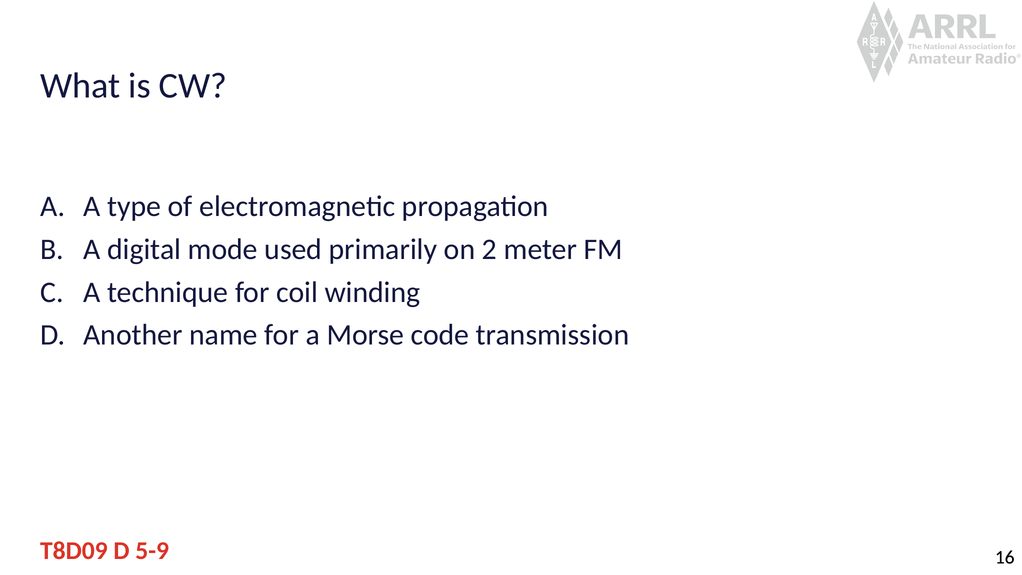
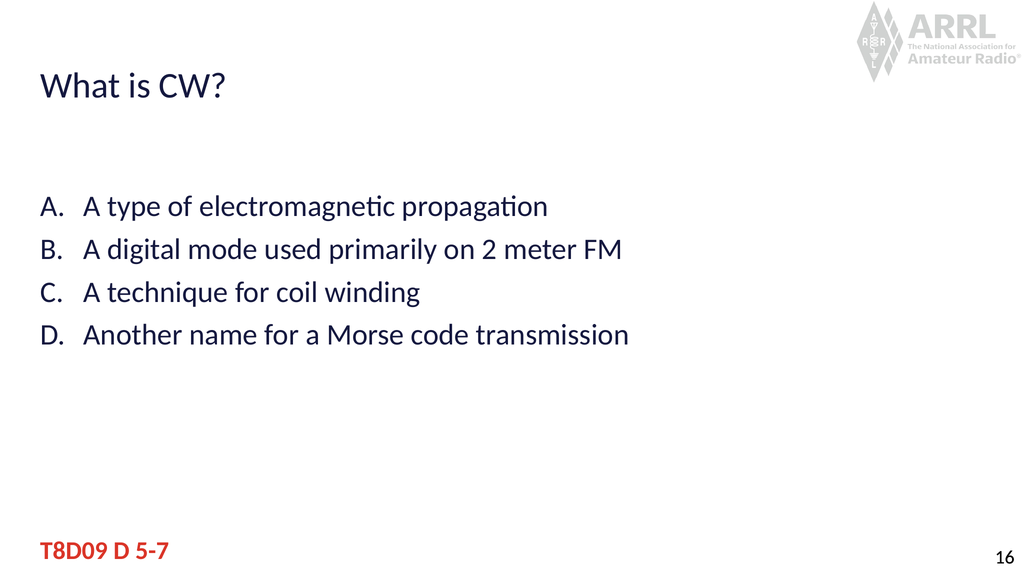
5-9: 5-9 -> 5-7
